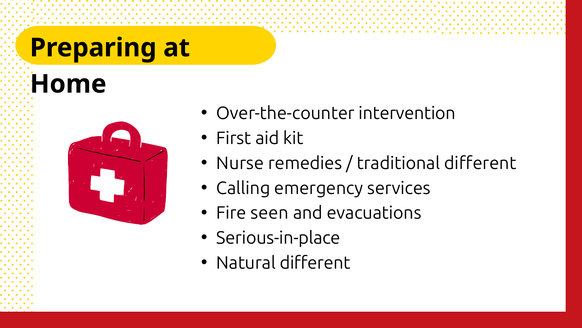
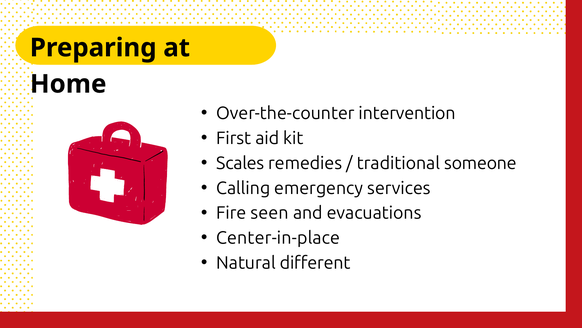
Nurse: Nurse -> Scales
traditional different: different -> someone
Serious-in-place: Serious-in-place -> Center-in-place
